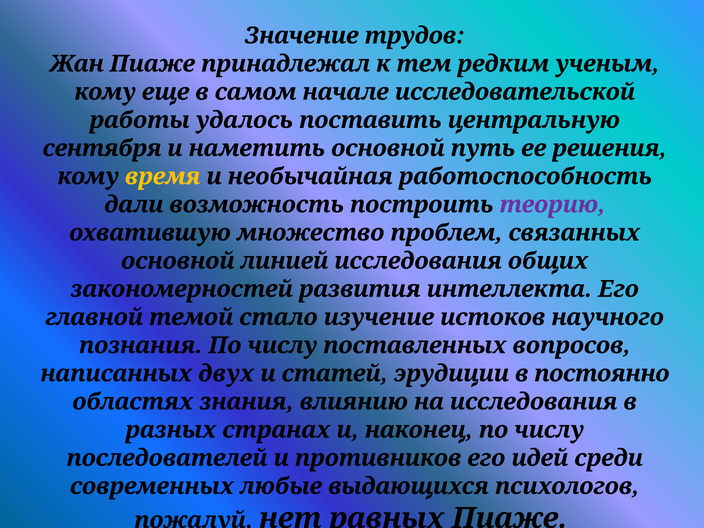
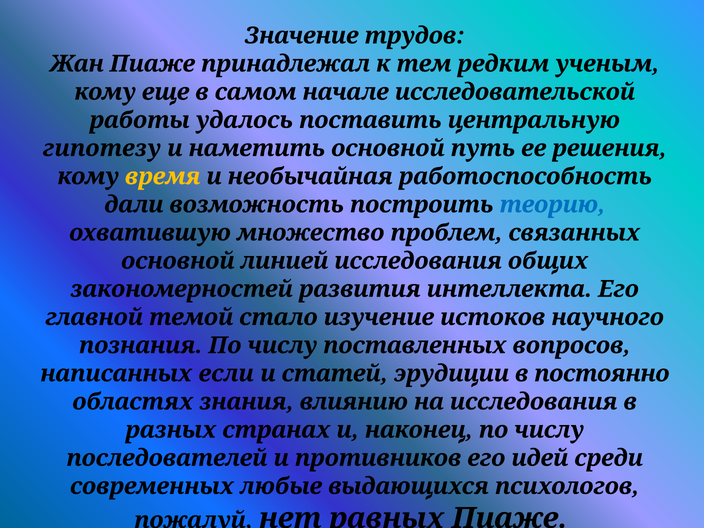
сентября: сентября -> гипотезу
теорию colour: purple -> blue
двух: двух -> если
